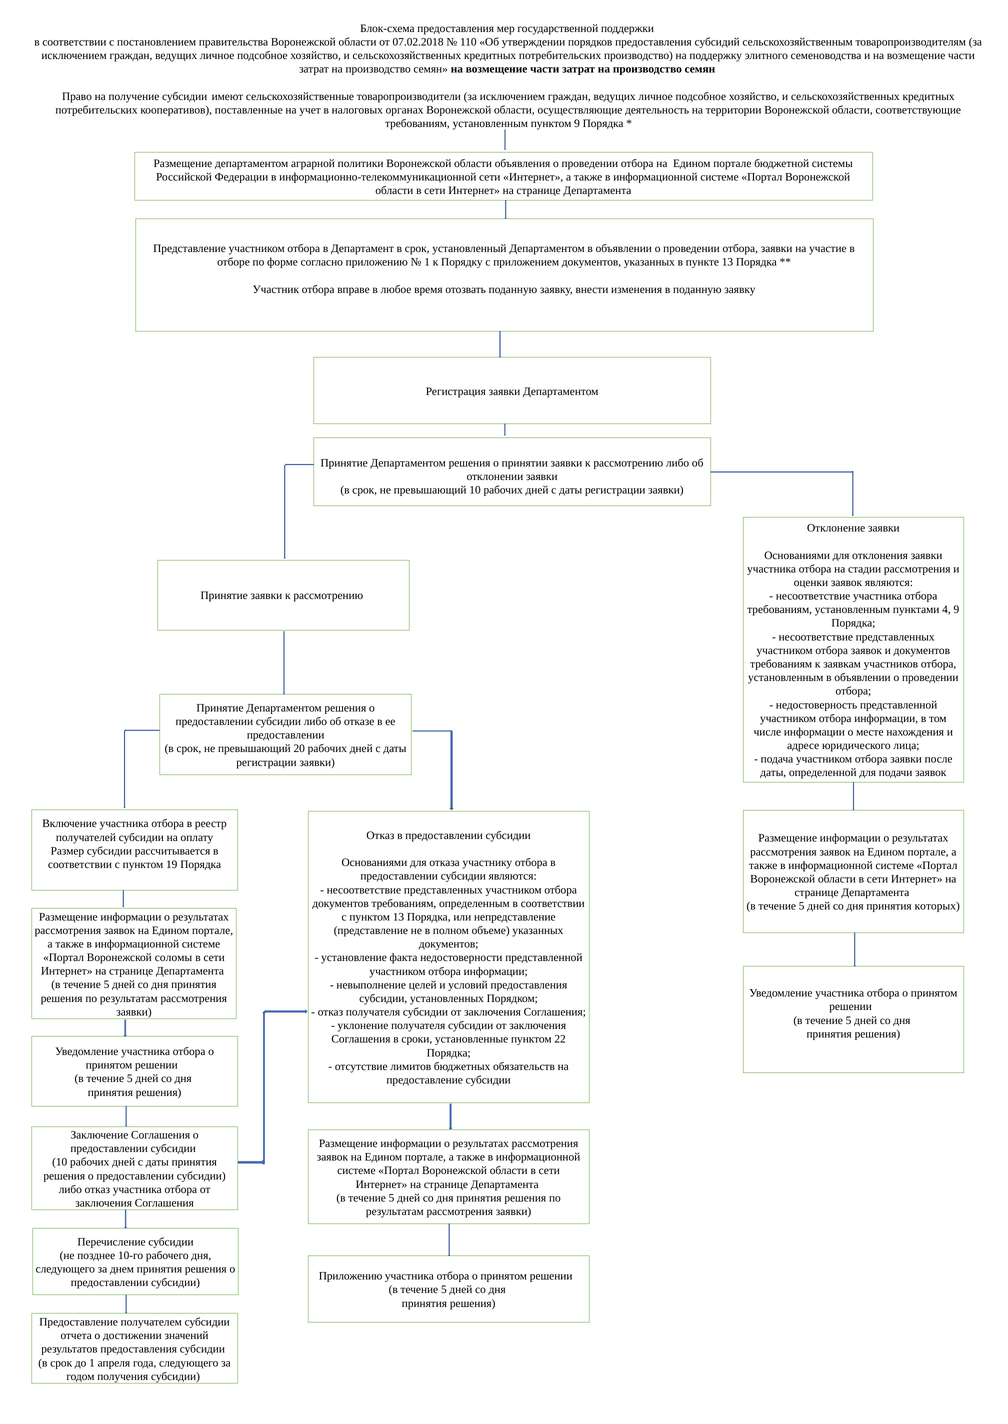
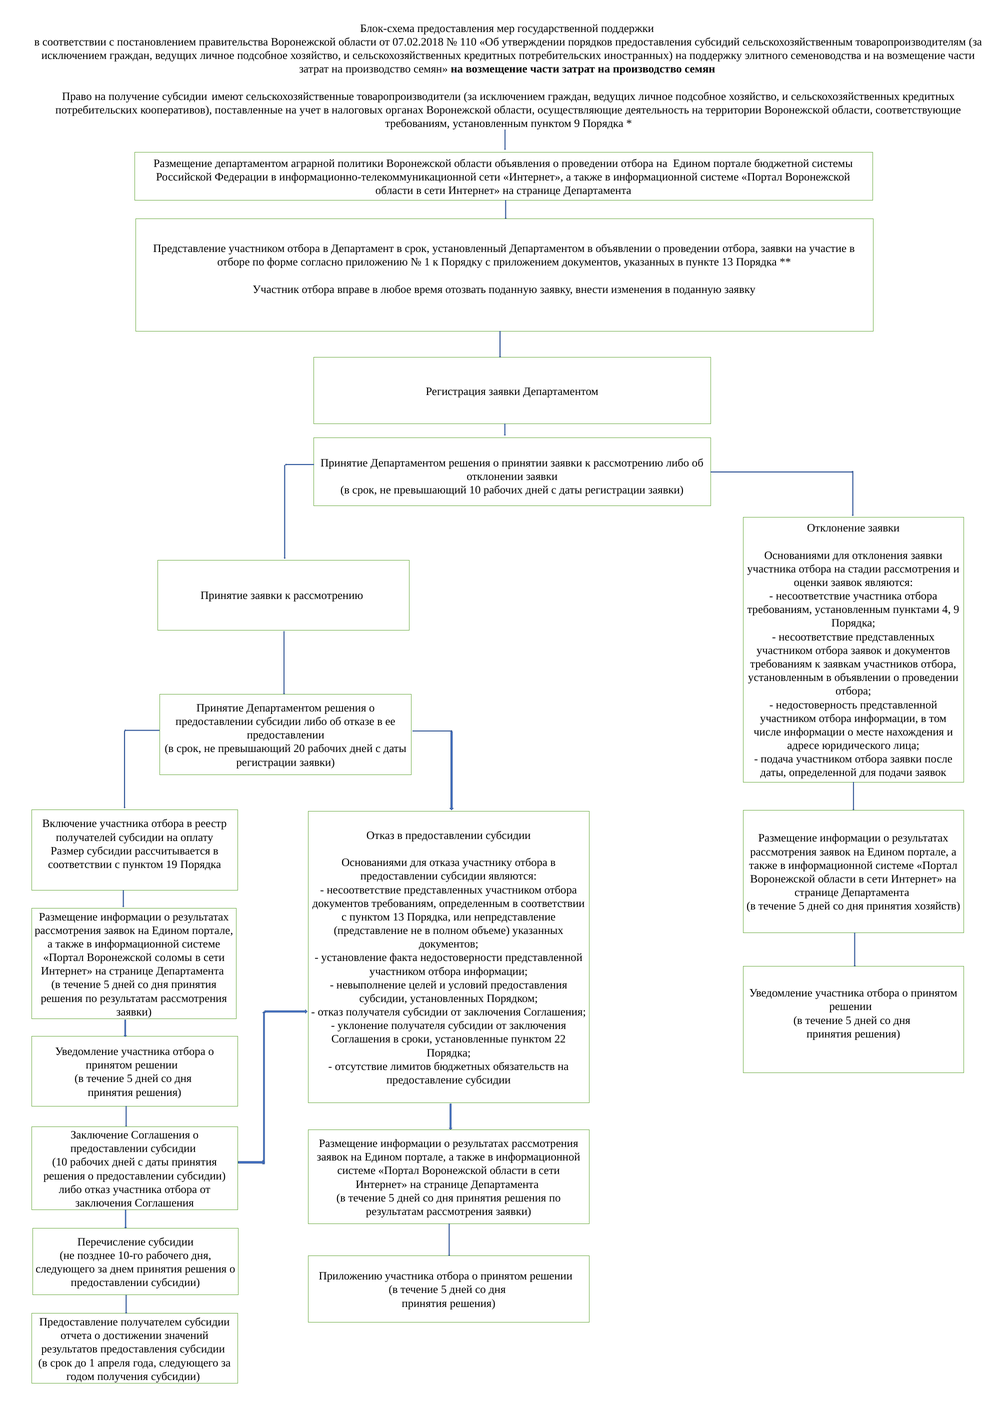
потребительских производство: производство -> иностранных
которых: которых -> хозяйств
